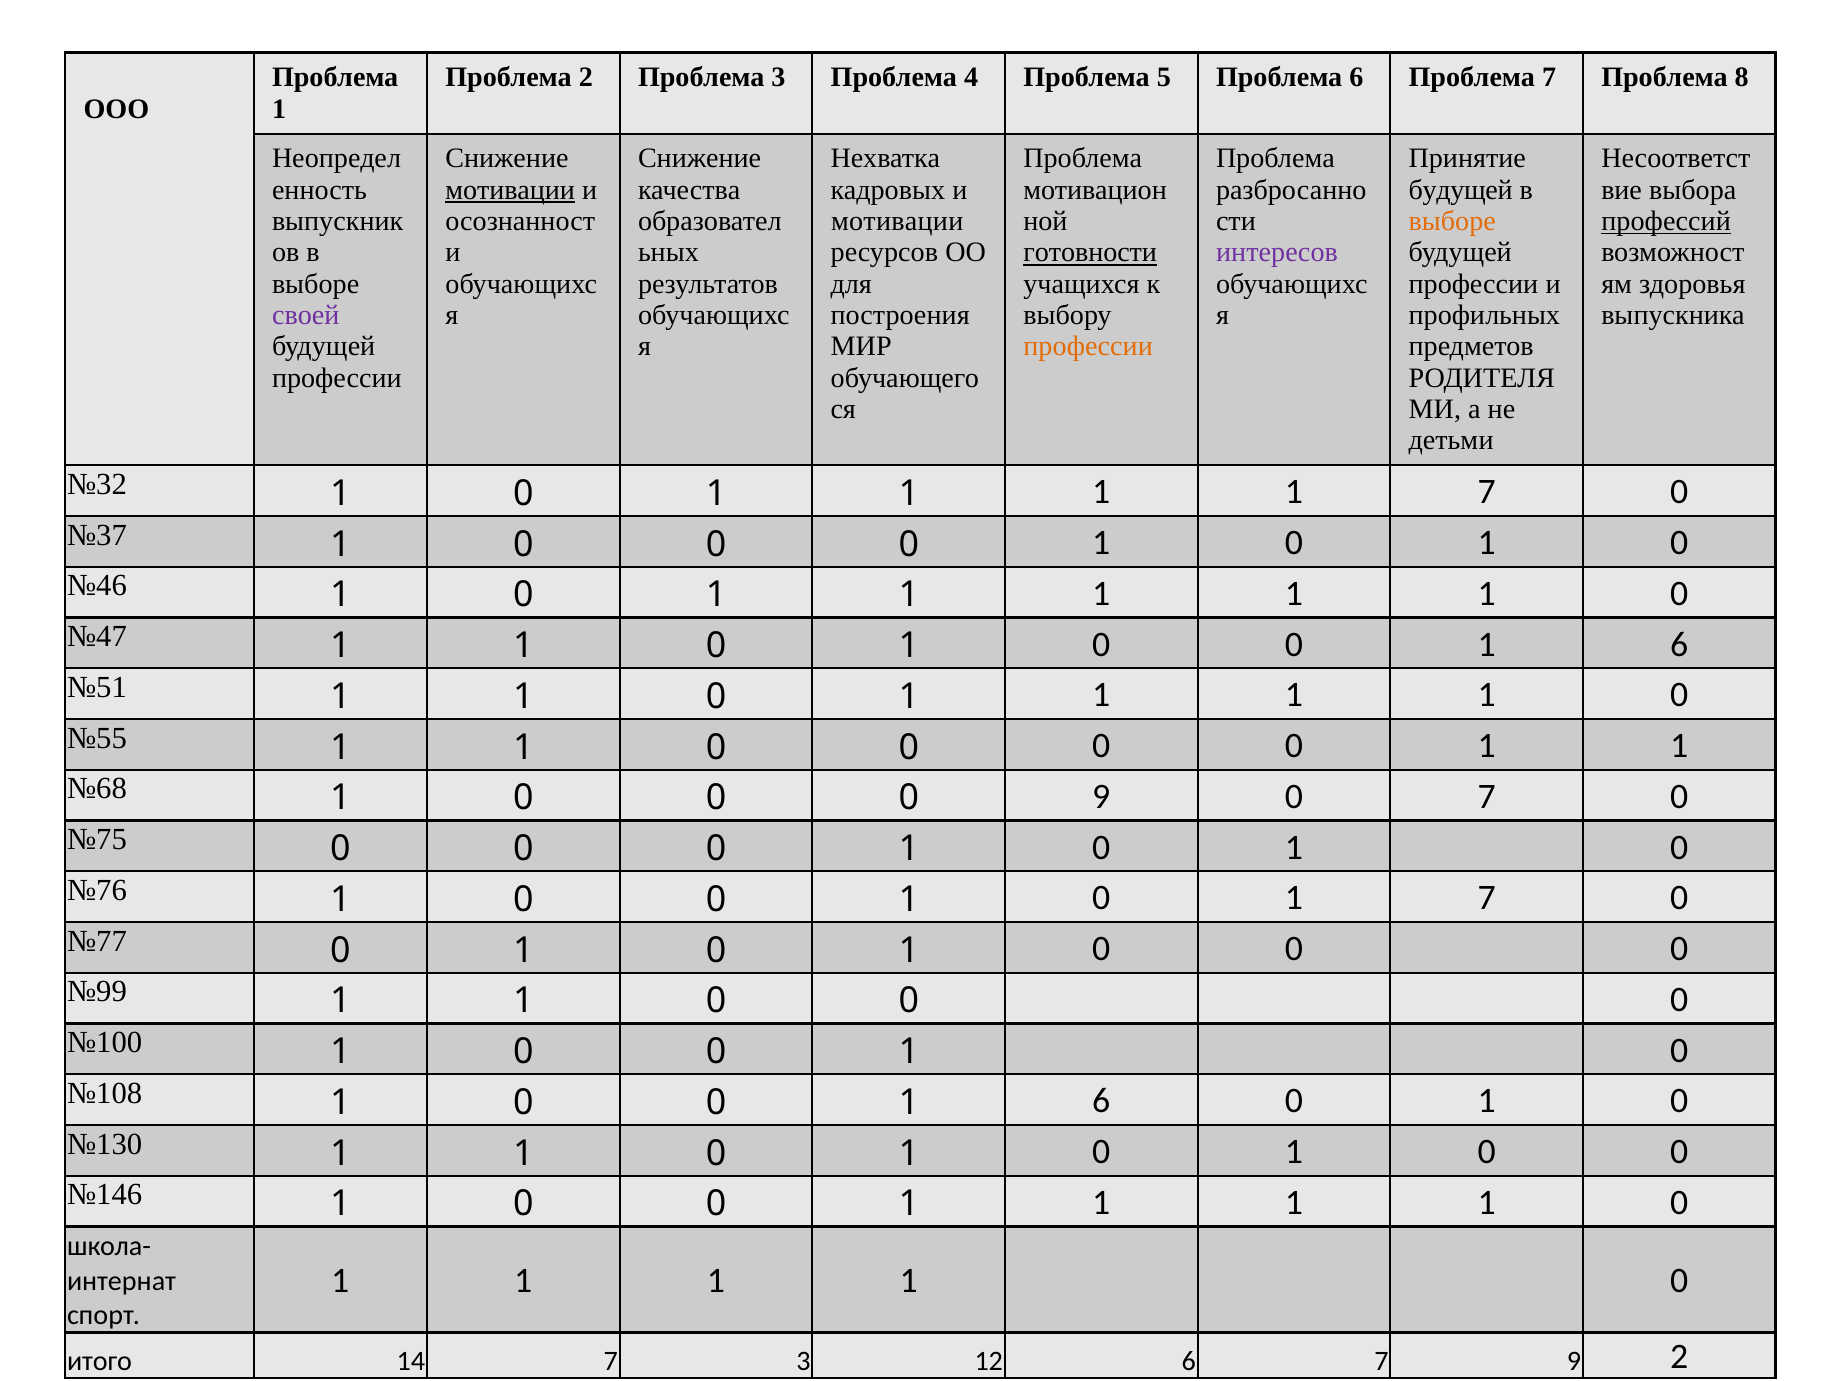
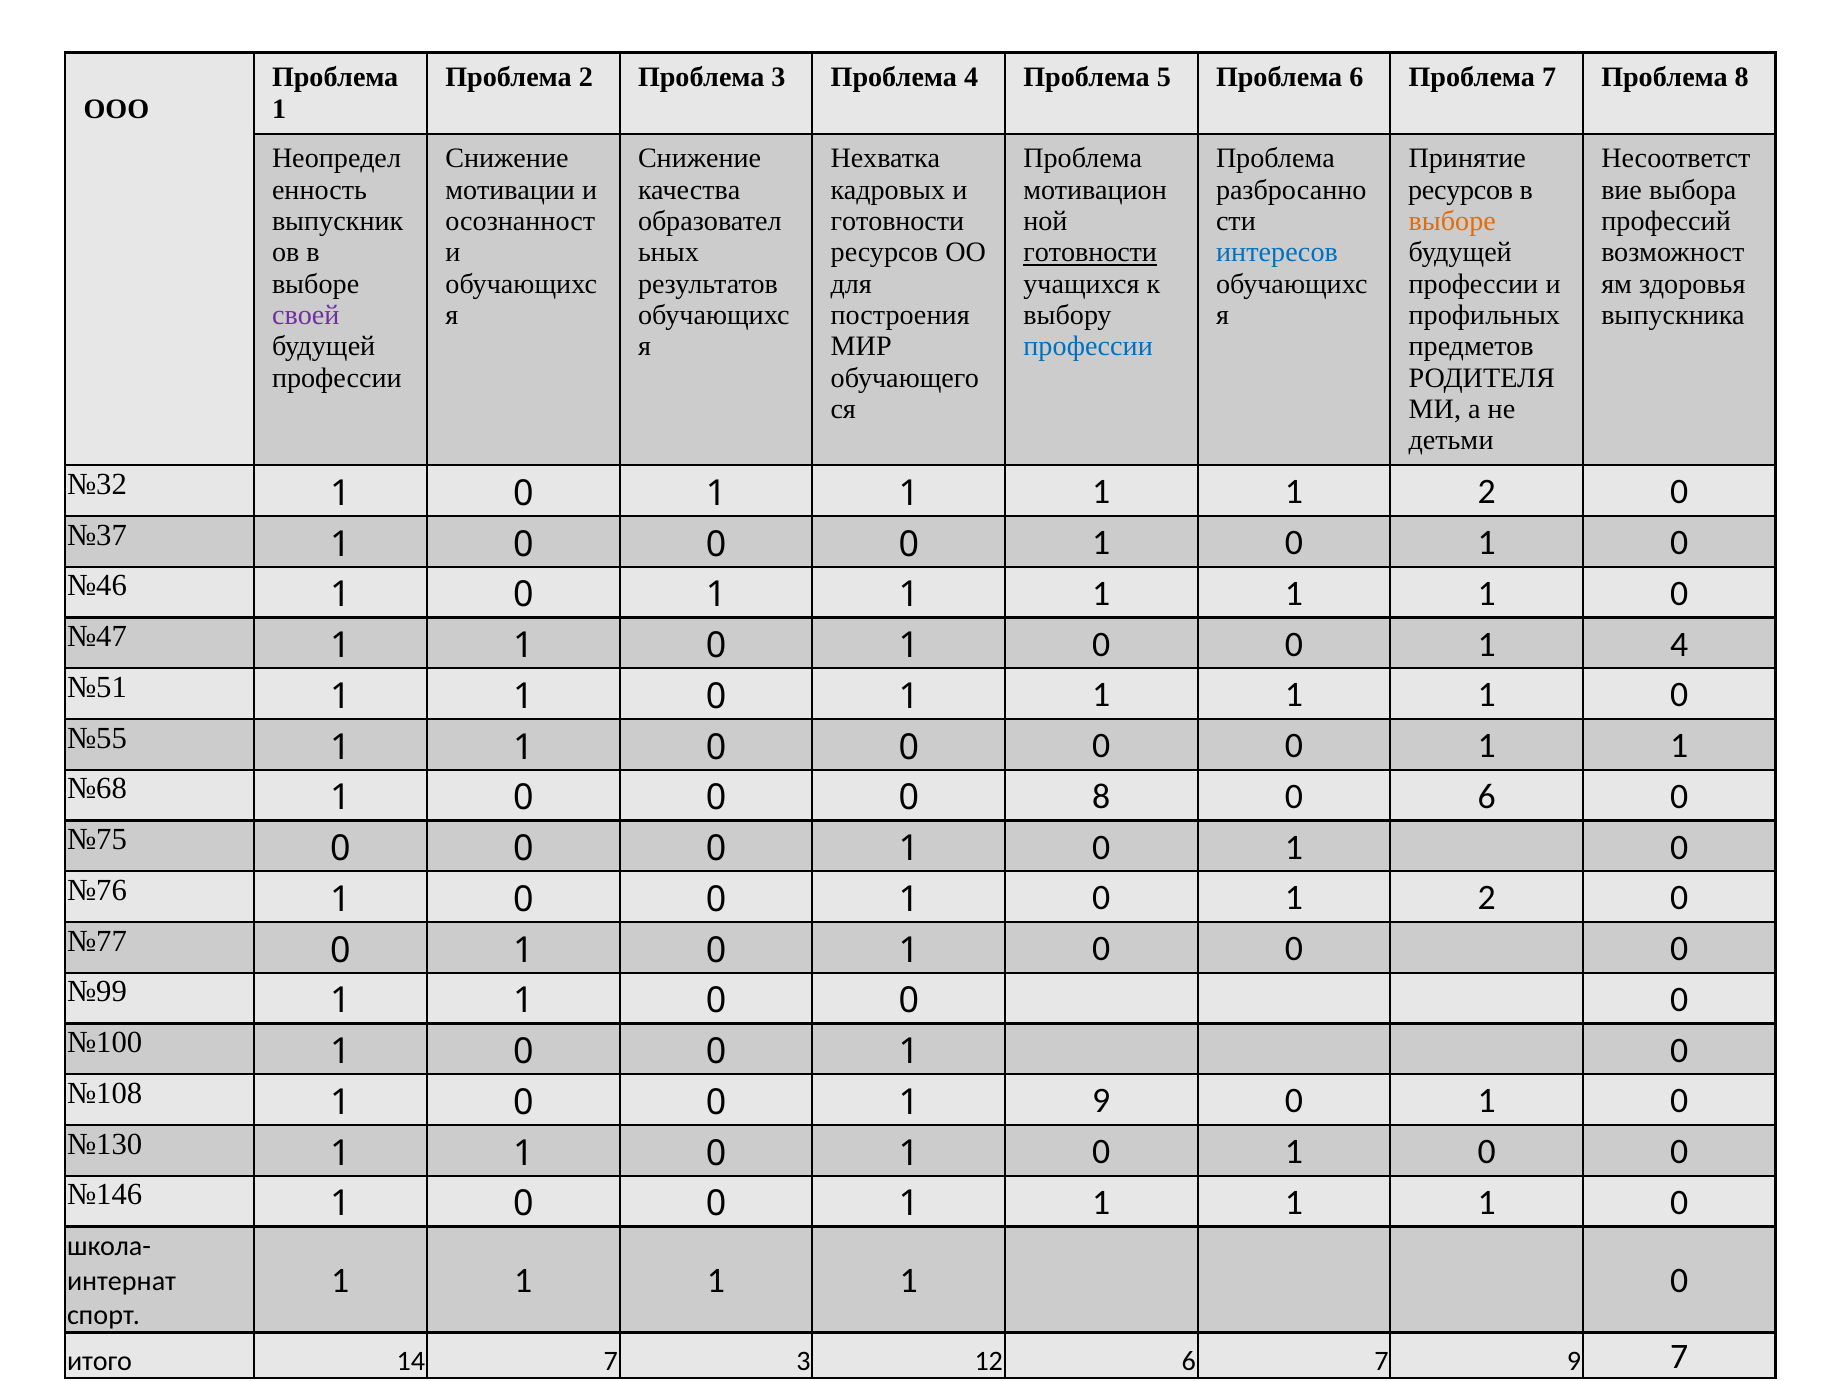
мотивации at (510, 190) underline: present -> none
будущей at (1461, 190): будущей -> ресурсов
мотивации at (897, 221): мотивации -> готовности
профессий underline: present -> none
интересов colour: purple -> blue
профессии at (1088, 347) colour: orange -> blue
1 1 7: 7 -> 2
6 at (1679, 644): 6 -> 4
0 9: 9 -> 8
0 7: 7 -> 6
0 1 7: 7 -> 2
6 at (1101, 1101): 6 -> 9
9 2: 2 -> 7
